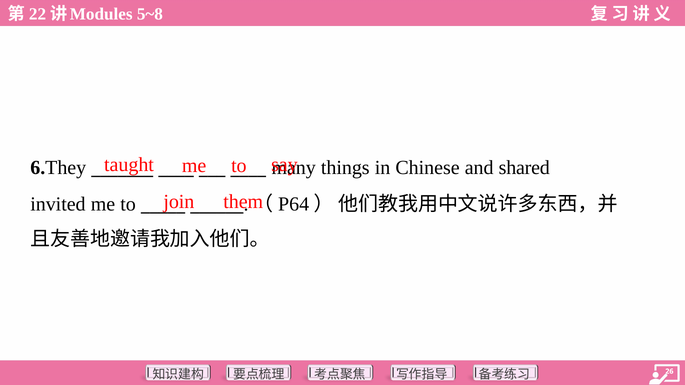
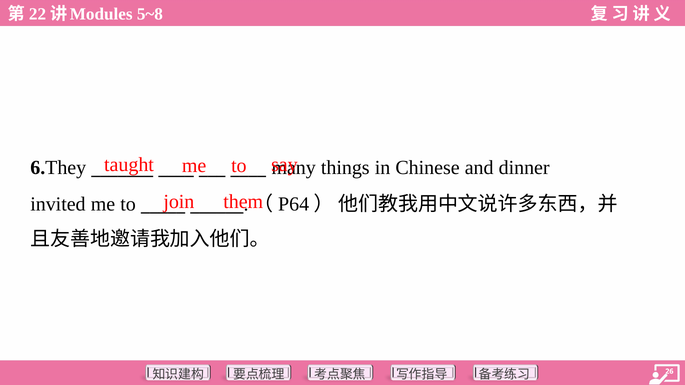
shared: shared -> dinner
